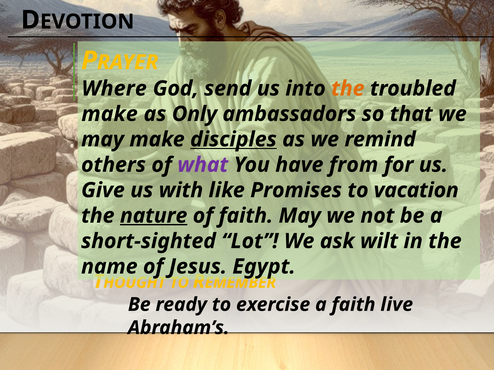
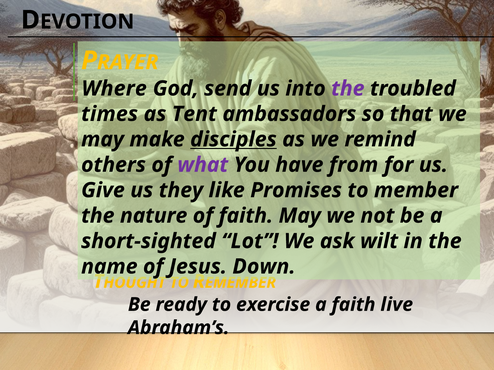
the at (348, 89) colour: orange -> purple
make at (110, 114): make -> times
Only: Only -> Tent
with: with -> they
vacation: vacation -> member
nature underline: present -> none
Egypt: Egypt -> Down
